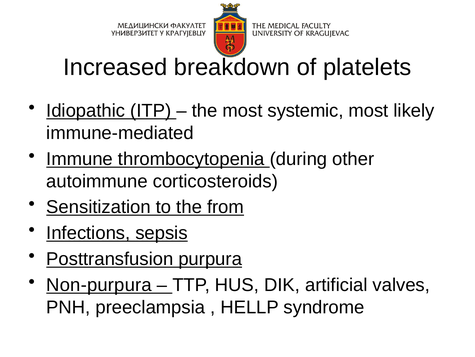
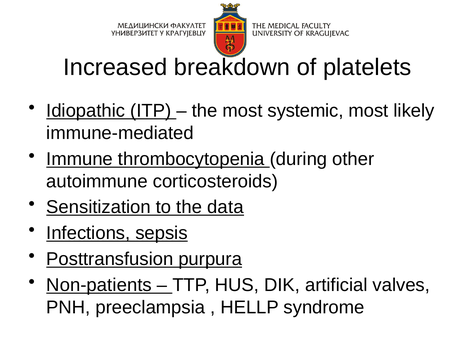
from: from -> data
Non-purpura: Non-purpura -> Non-patients
